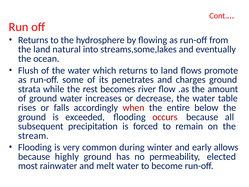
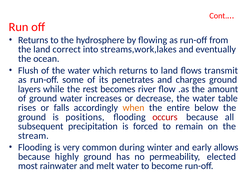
natural: natural -> correct
streams,some,lakes: streams,some,lakes -> streams,work,lakes
promote: promote -> transmit
strata: strata -> layers
when colour: red -> orange
exceeded: exceeded -> positions
